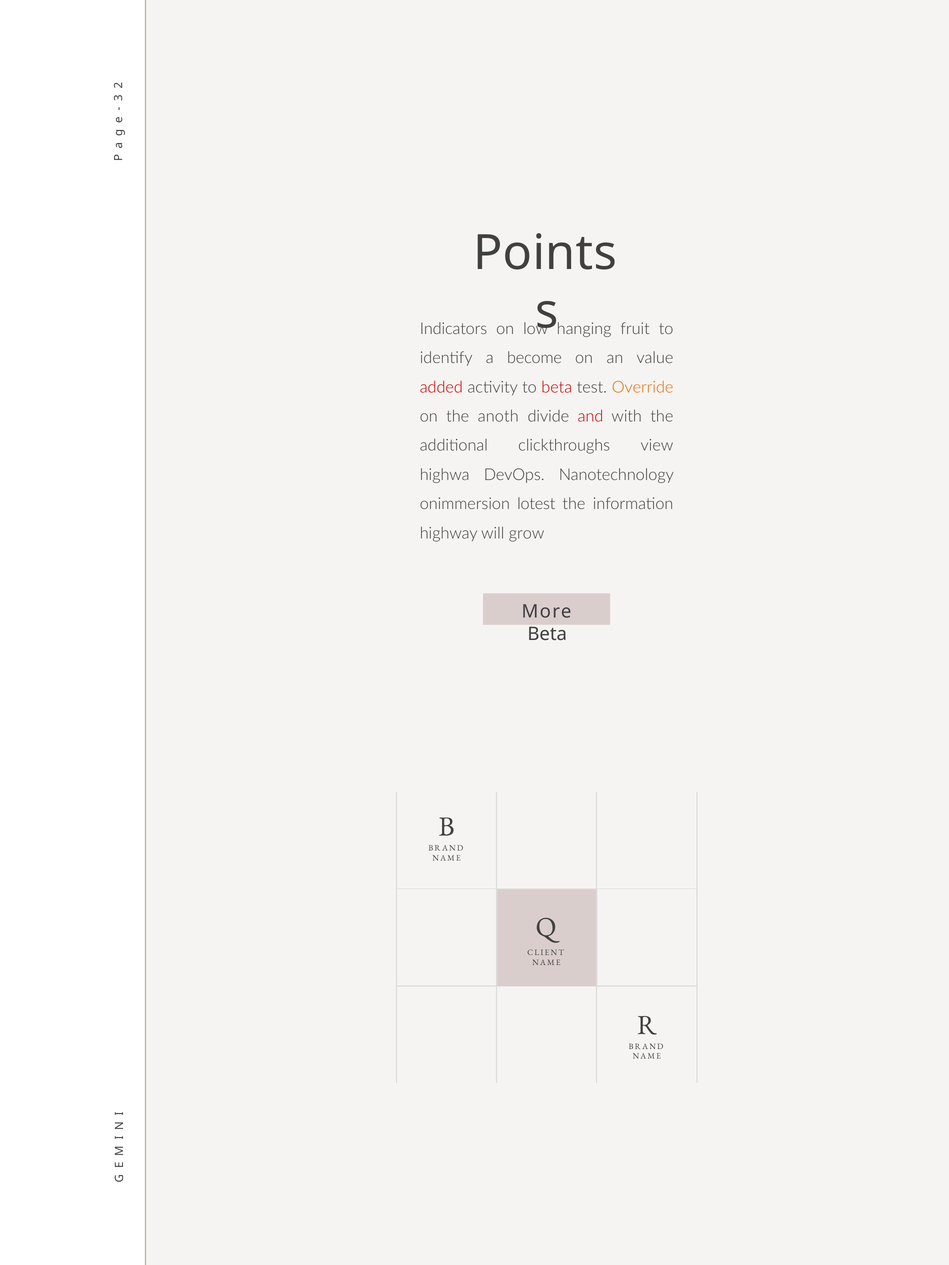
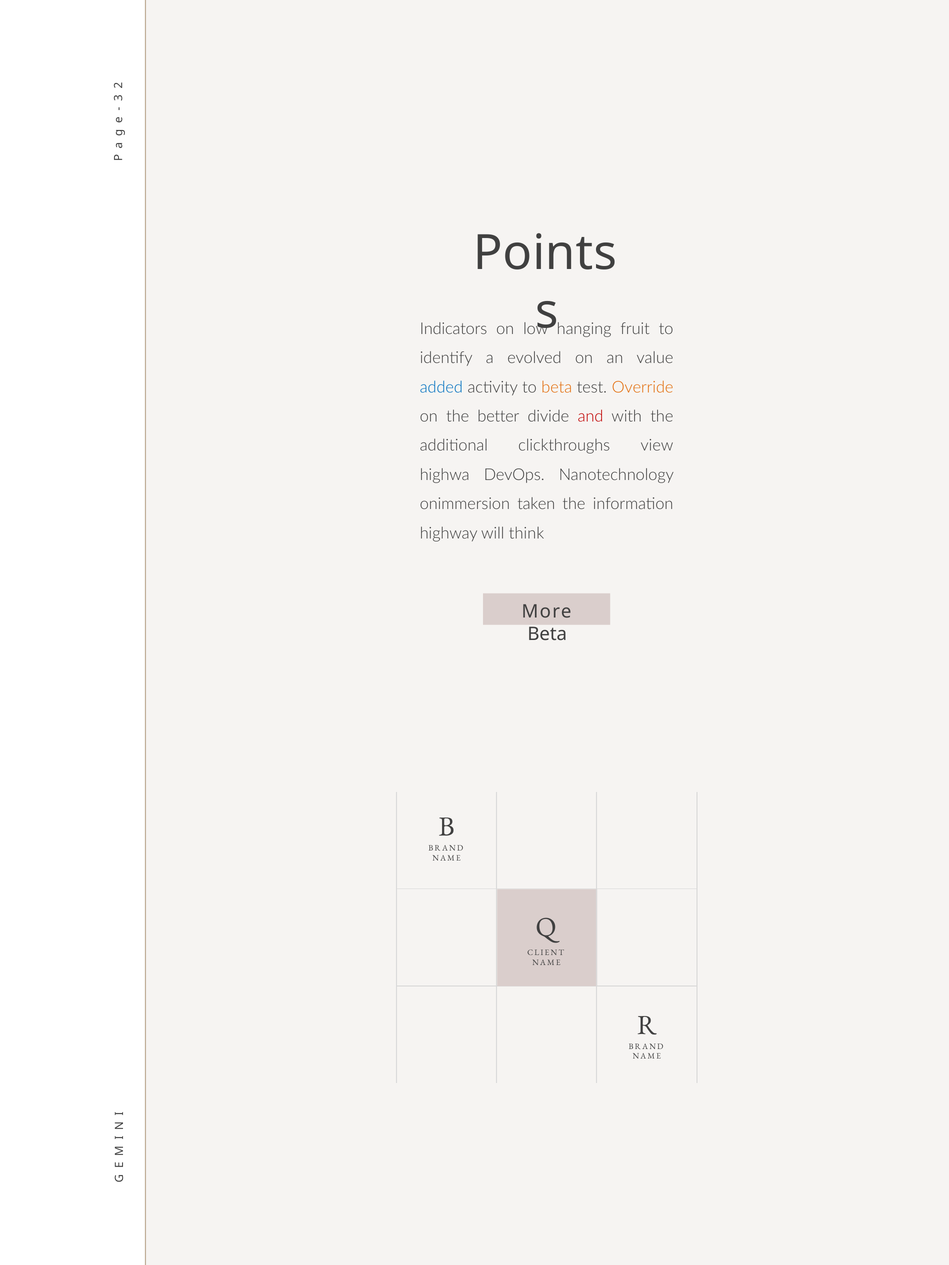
become: become -> evolved
added colour: red -> blue
beta at (557, 387) colour: red -> orange
anoth: anoth -> better
lotest: lotest -> taken
grow: grow -> think
